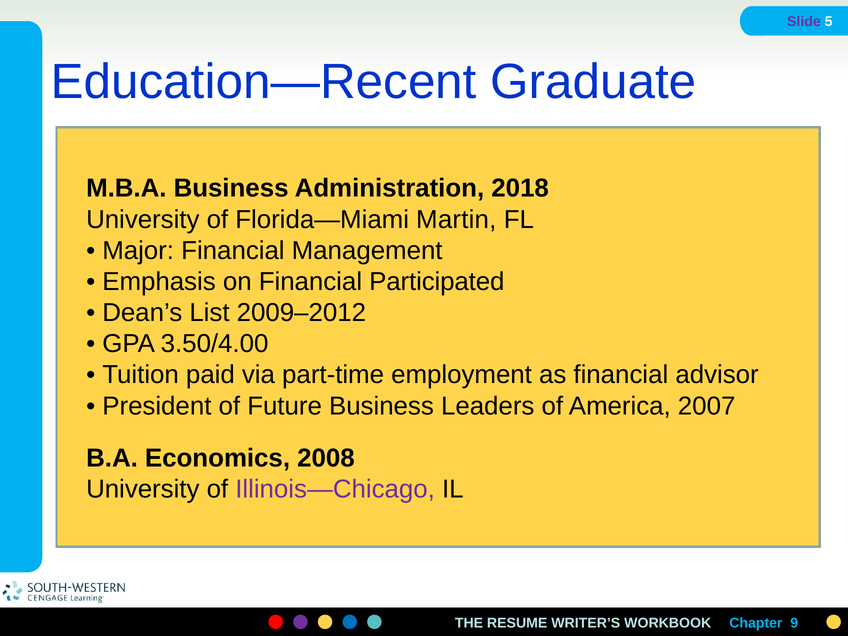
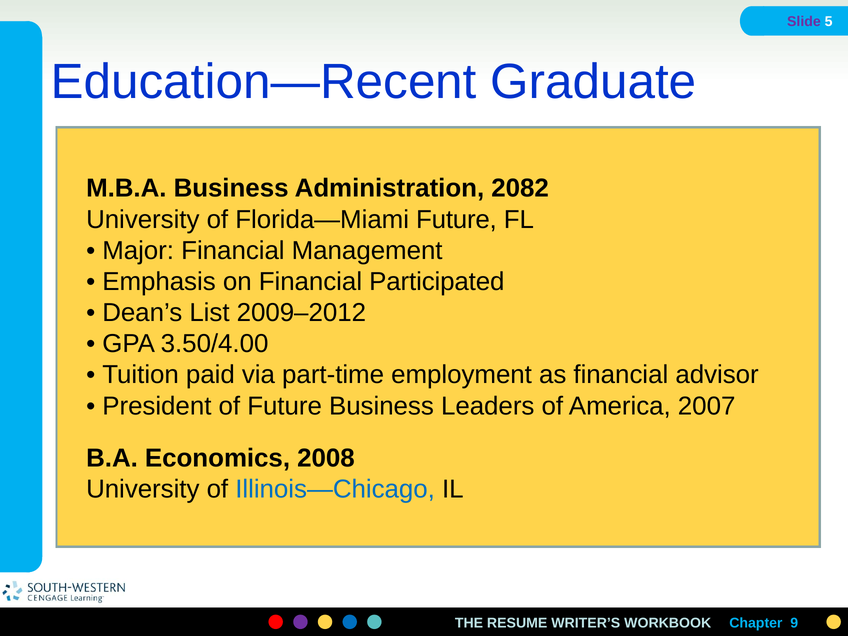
2018: 2018 -> 2082
Florida—Miami Martin: Martin -> Future
Illinois—Chicago colour: purple -> blue
